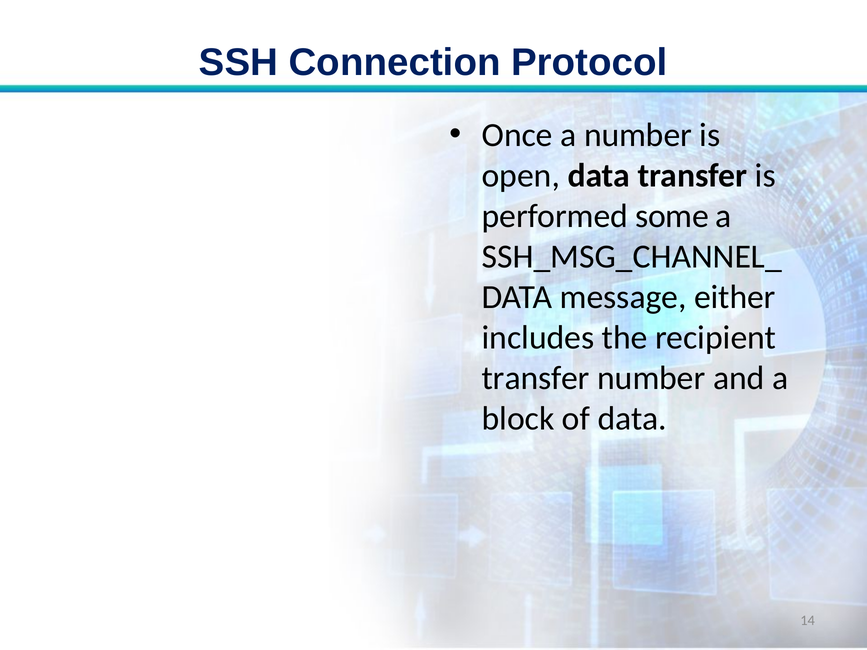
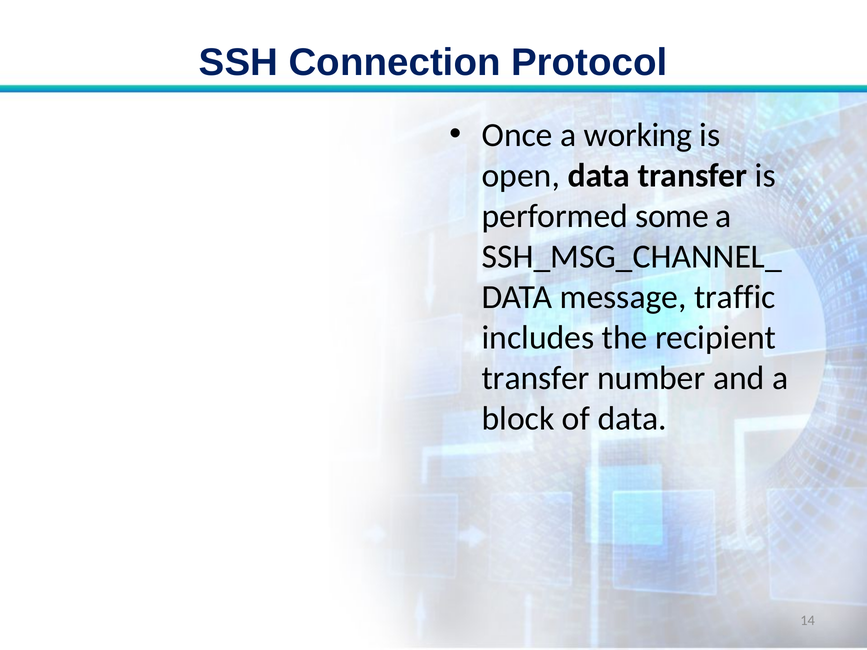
a number: number -> working
either: either -> traffic
